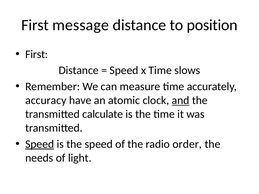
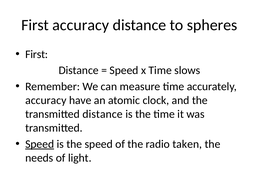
First message: message -> accuracy
position: position -> spheres
and underline: present -> none
transmitted calculate: calculate -> distance
order: order -> taken
